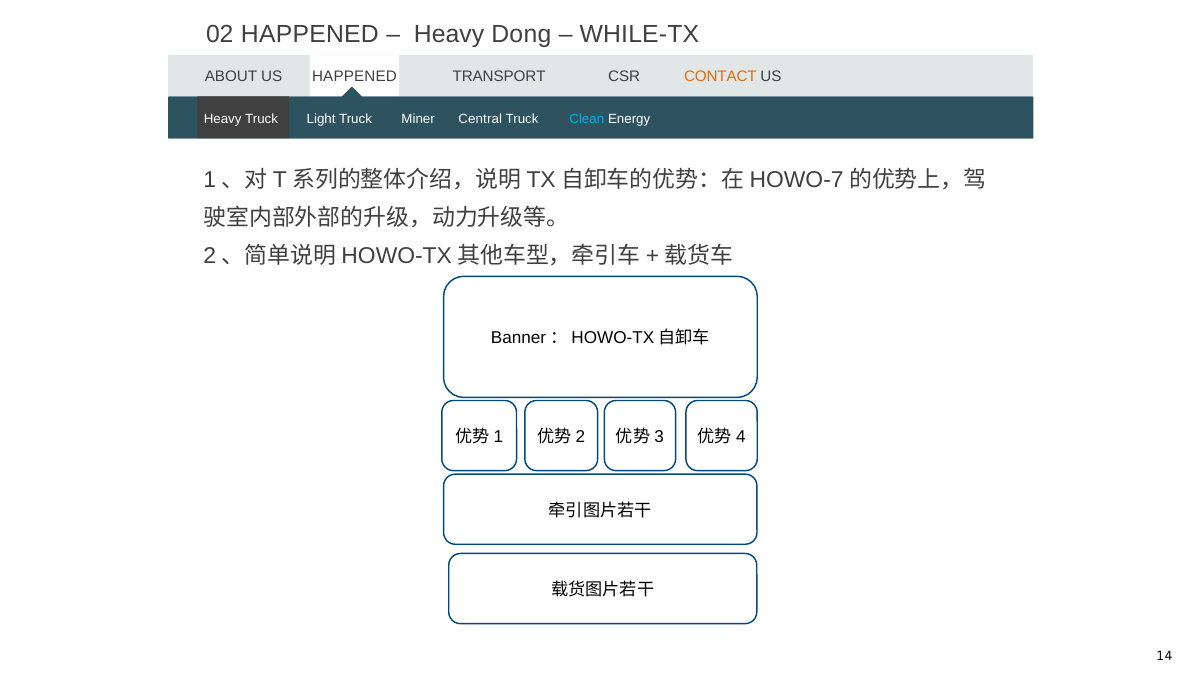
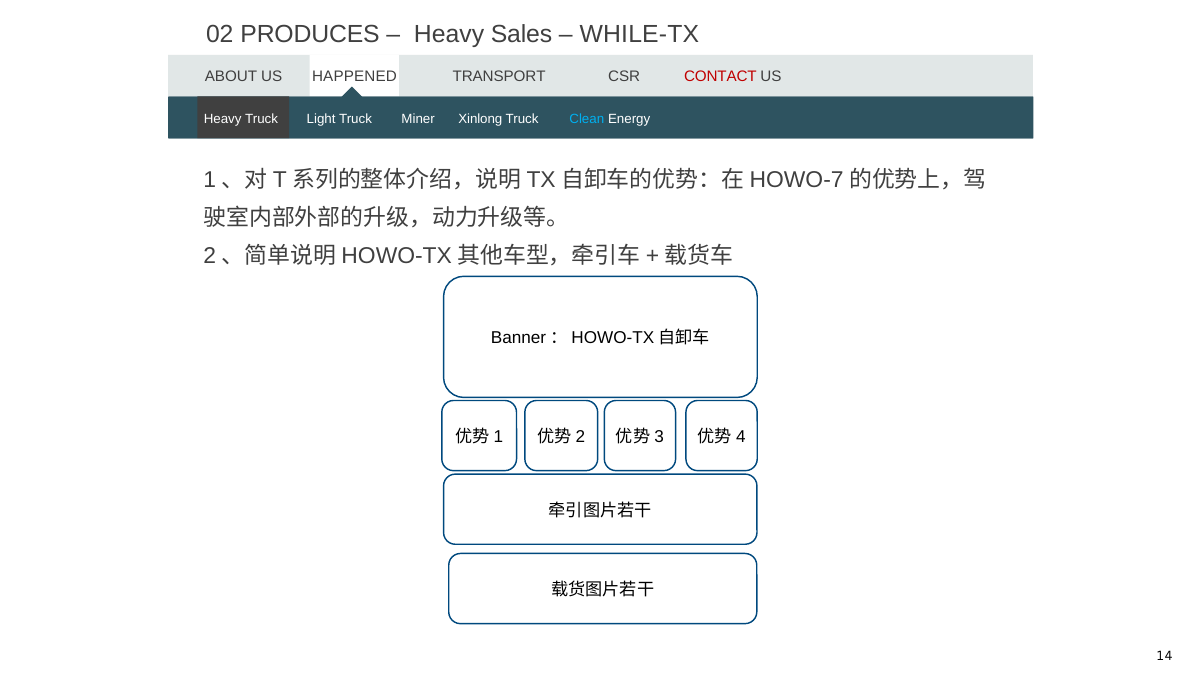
02 HAPPENED: HAPPENED -> PRODUCES
Dong: Dong -> Sales
CONTACT colour: orange -> red
Central: Central -> Xinlong
